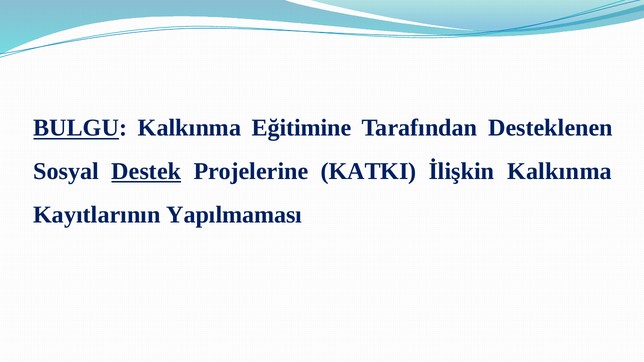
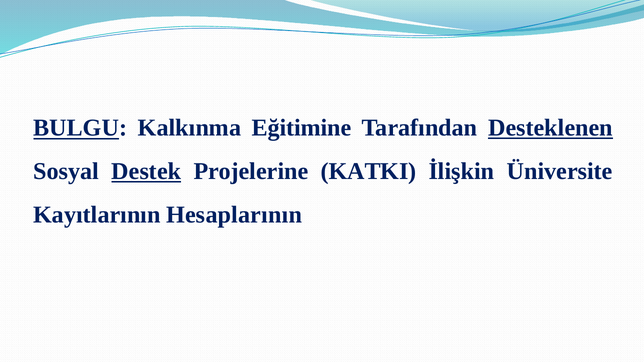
Desteklenen underline: none -> present
İlişkin Kalkınma: Kalkınma -> Üniversite
Yapılmaması: Yapılmaması -> Hesaplarının
